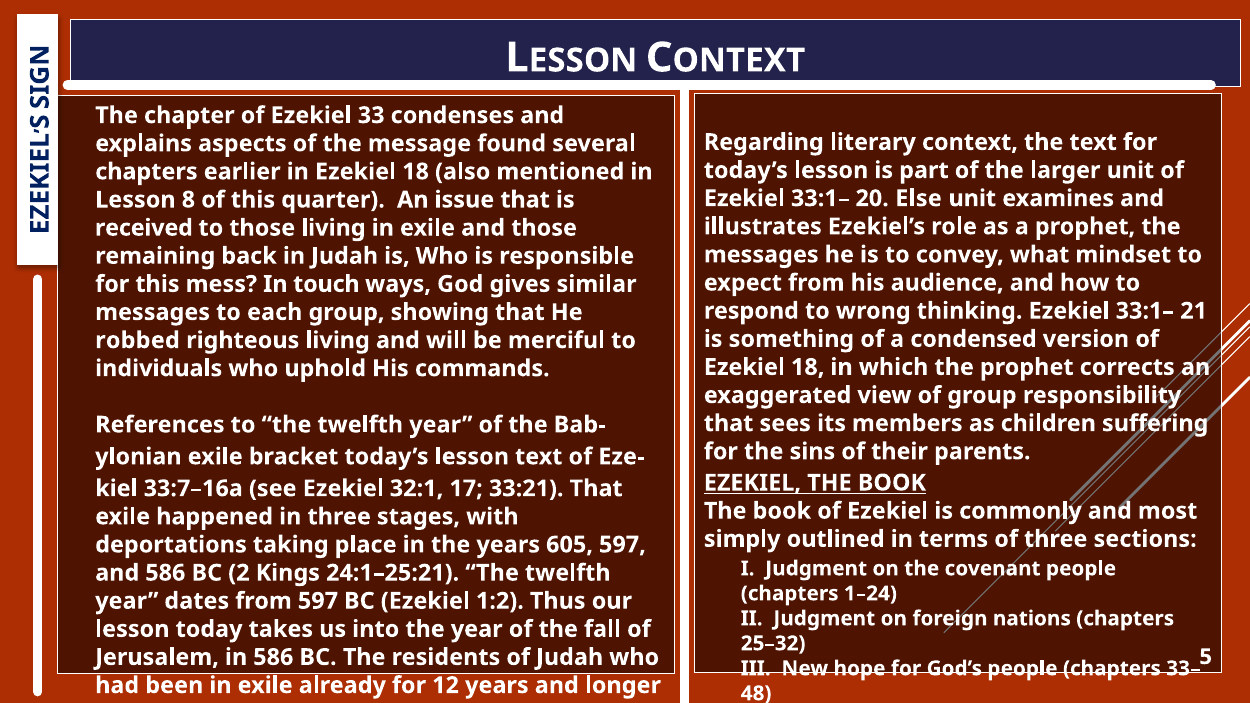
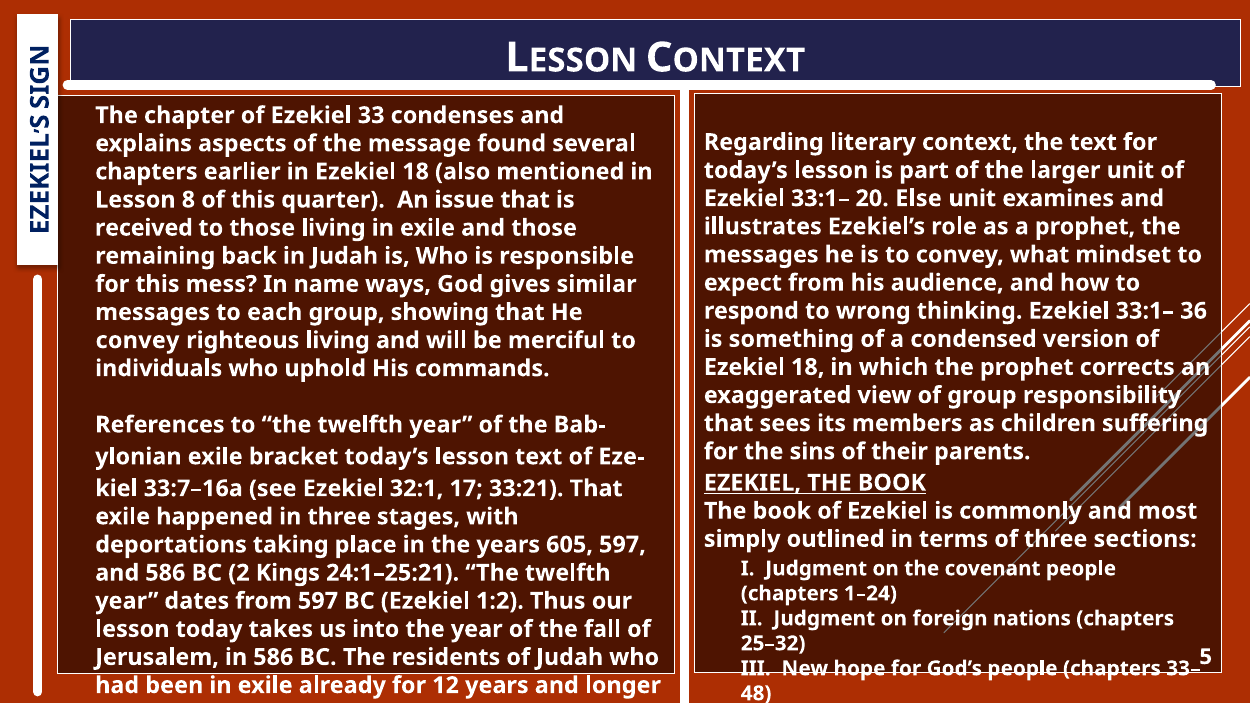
touch: touch -> name
21: 21 -> 36
robbed at (137, 340): robbed -> convey
